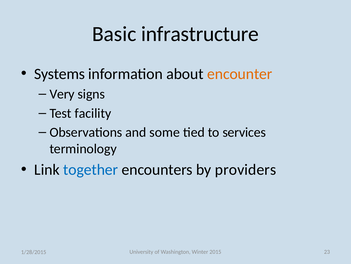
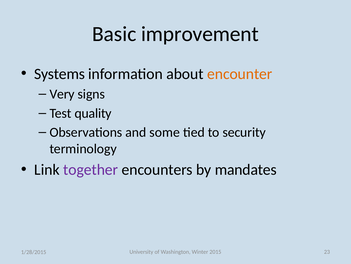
infrastructure: infrastructure -> improvement
facility: facility -> quality
services: services -> security
together colour: blue -> purple
providers: providers -> mandates
